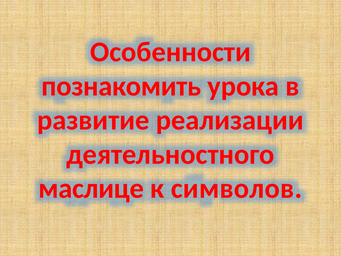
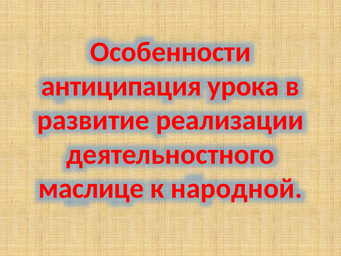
познакомить: познакомить -> антиципация
символов: символов -> народной
